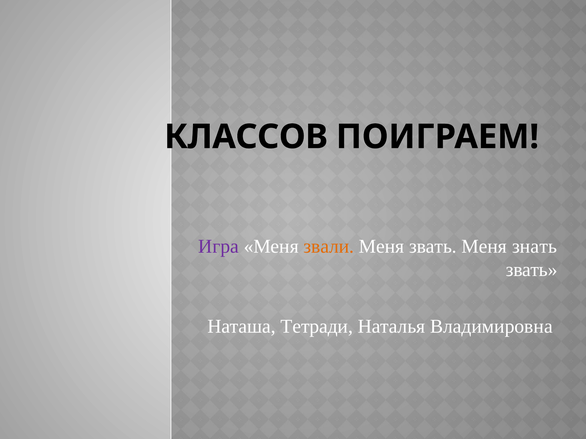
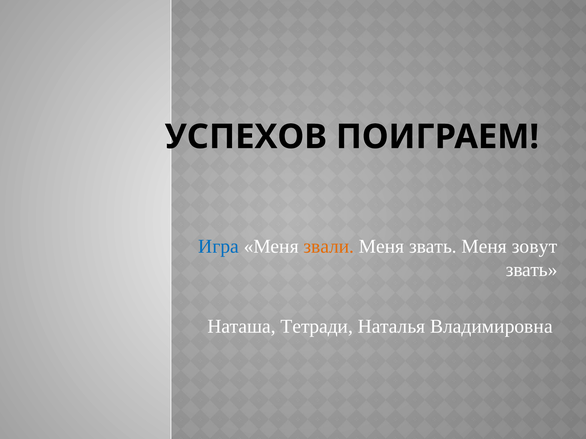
КЛАССОВ: КЛАССОВ -> УСПЕХОВ
Игра colour: purple -> blue
знать: знать -> зовут
